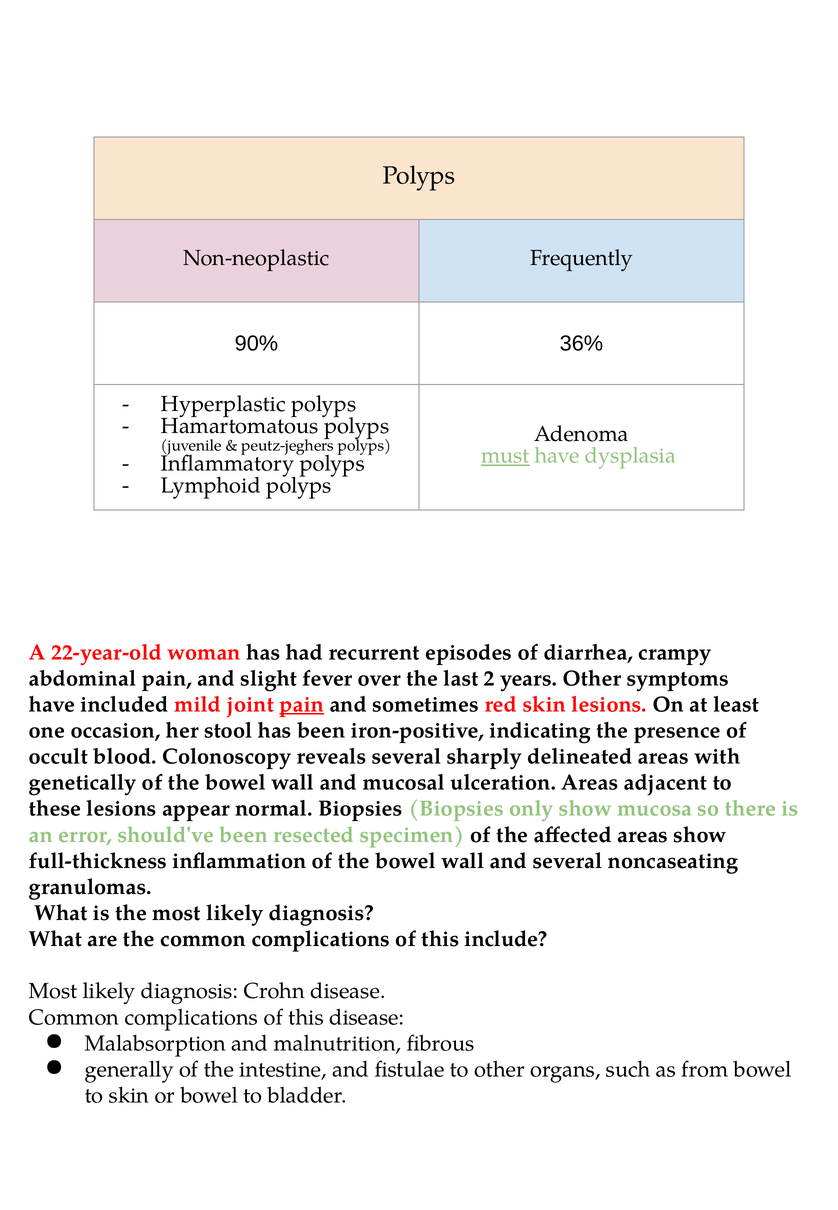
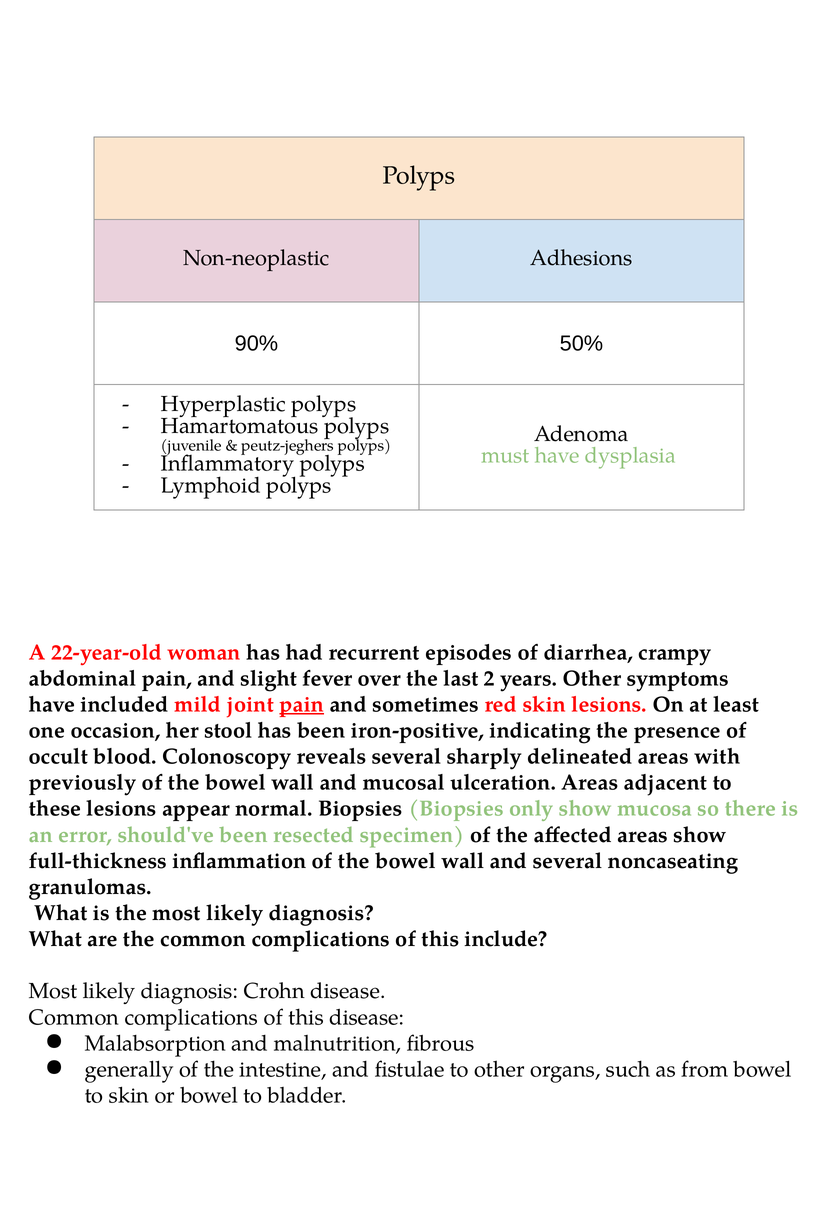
Frequently: Frequently -> Adhesions
36%: 36% -> 50%
must underline: present -> none
genetically: genetically -> previously
